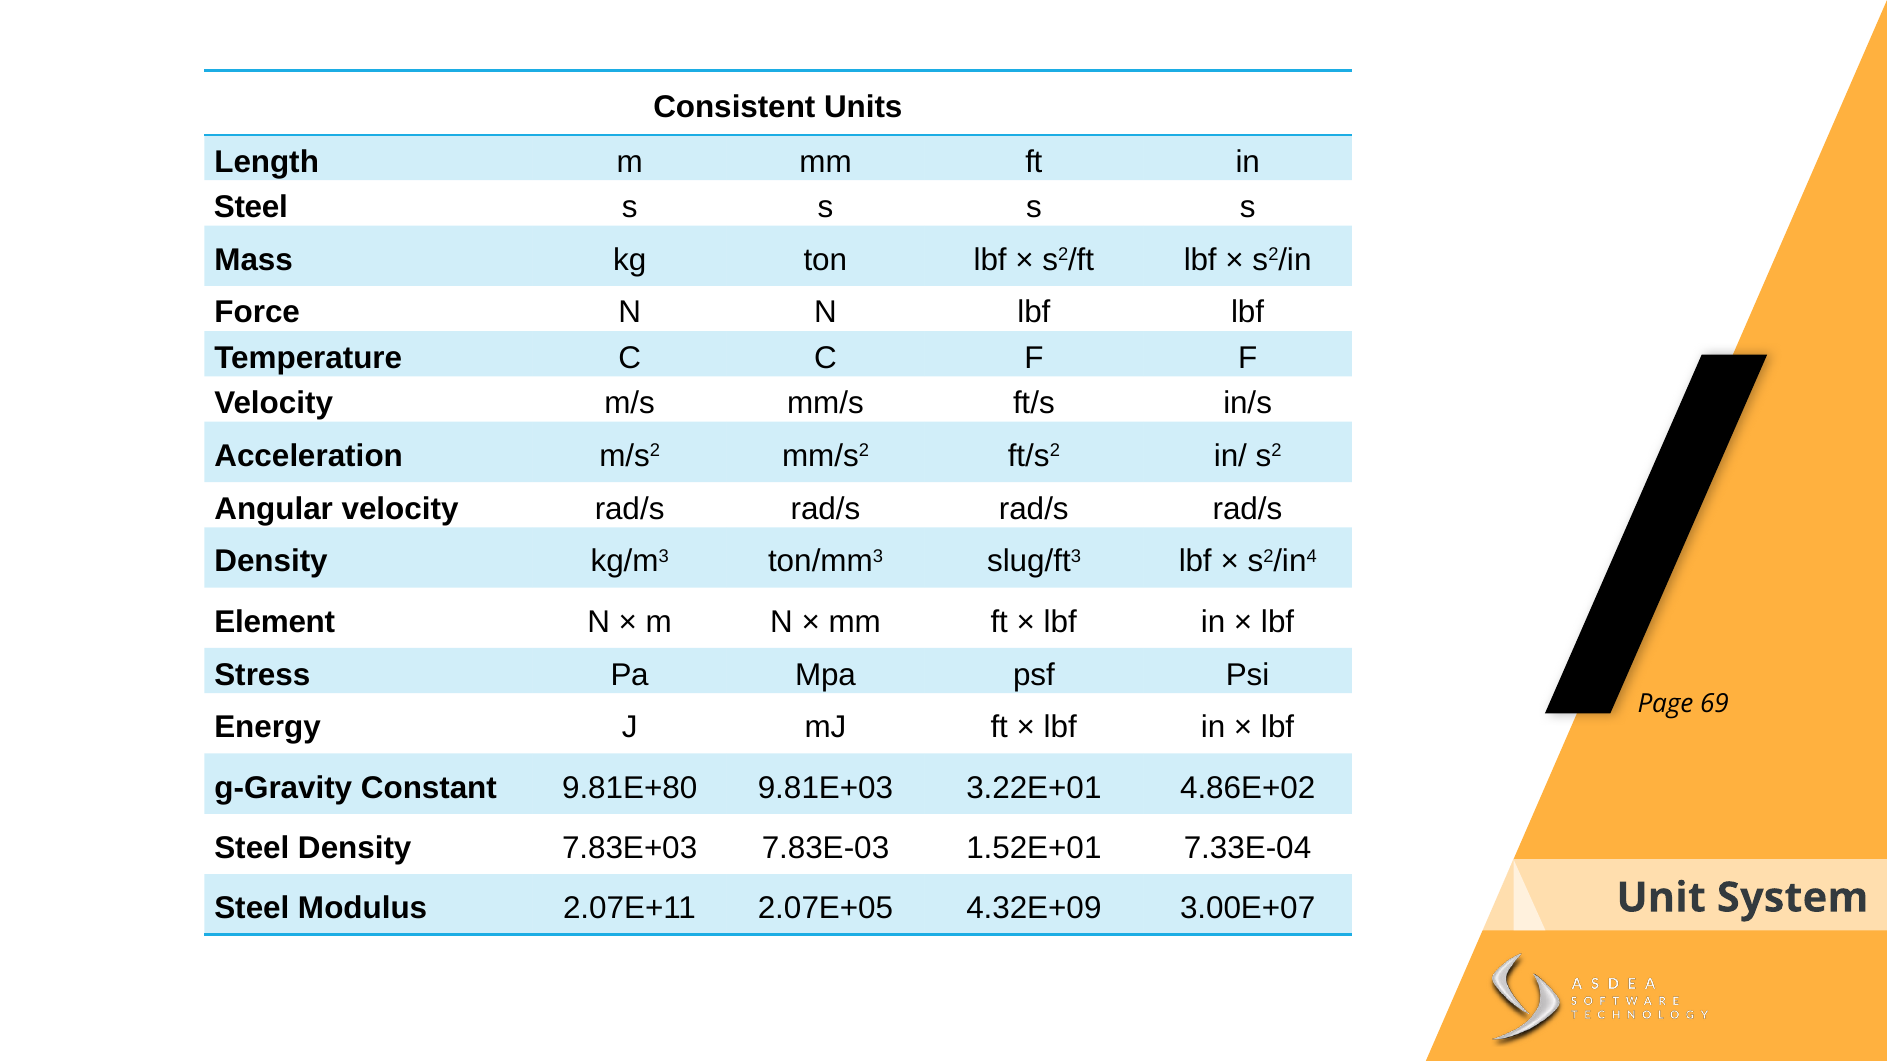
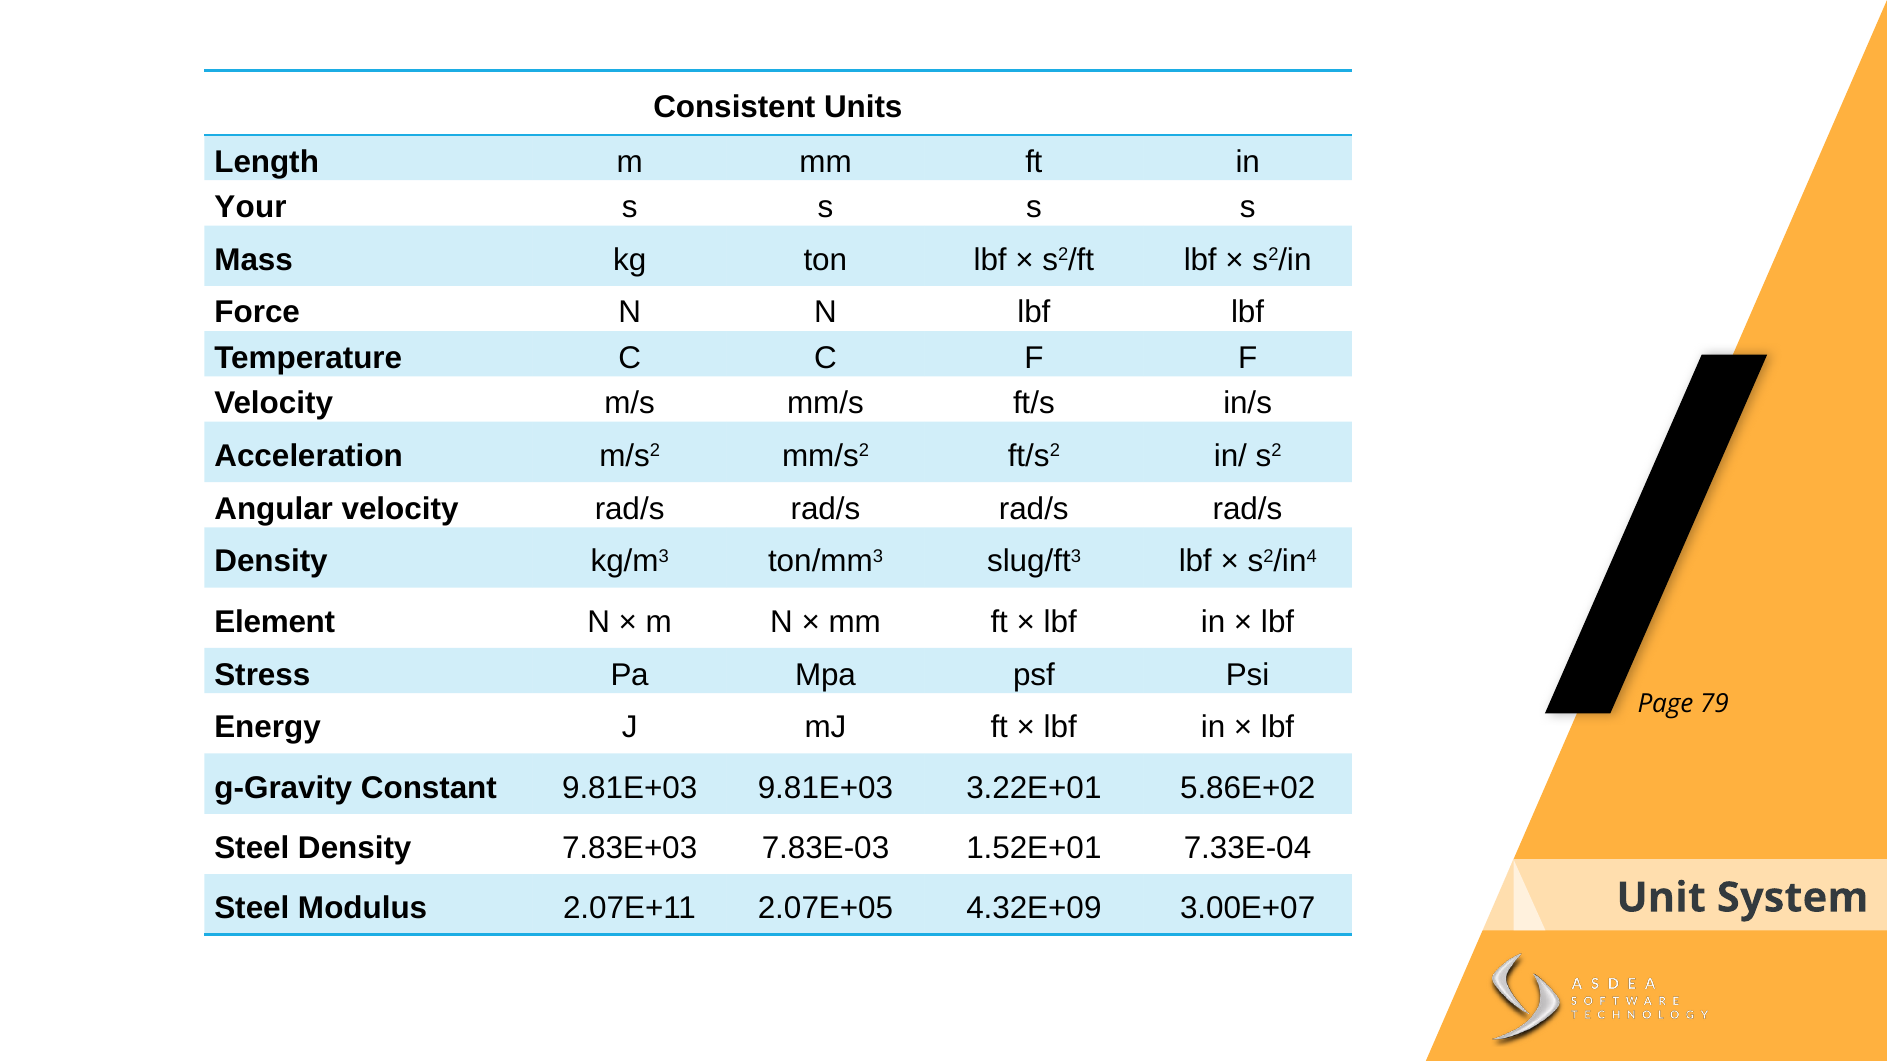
Steel at (251, 207): Steel -> Your
69: 69 -> 79
Constant 9.81E+80: 9.81E+80 -> 9.81E+03
4.86E+02: 4.86E+02 -> 5.86E+02
